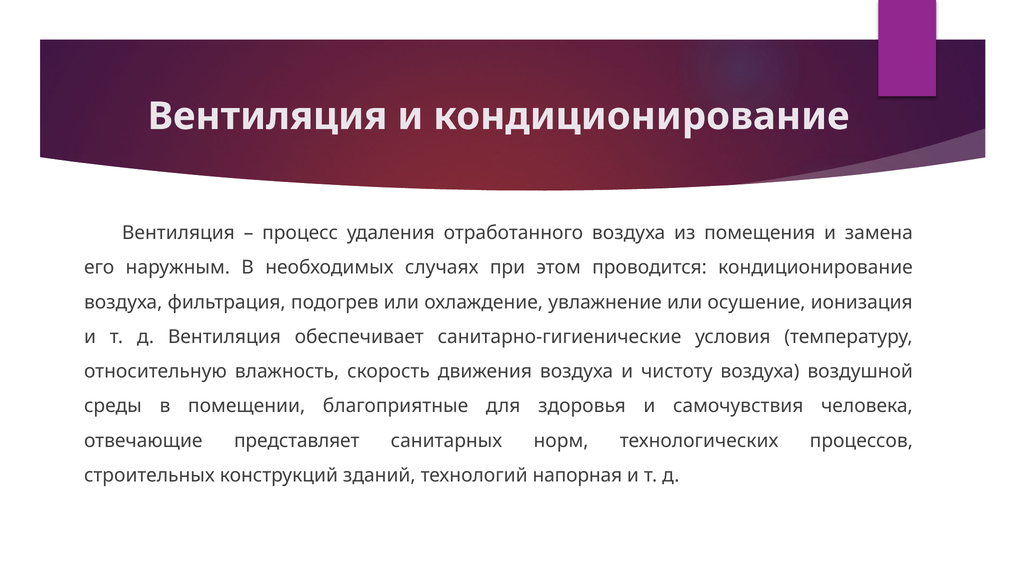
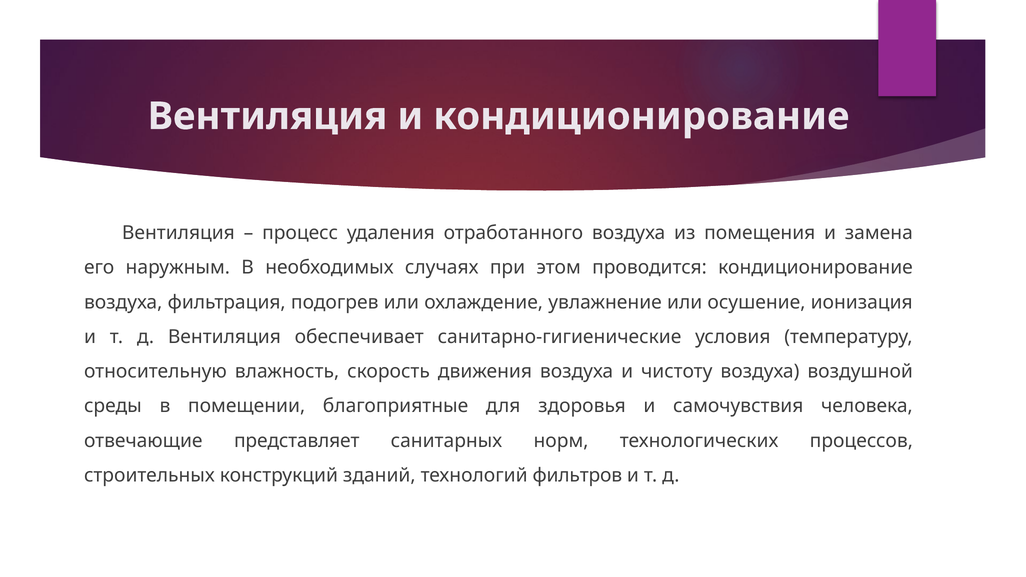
напорная: напорная -> фильтров
